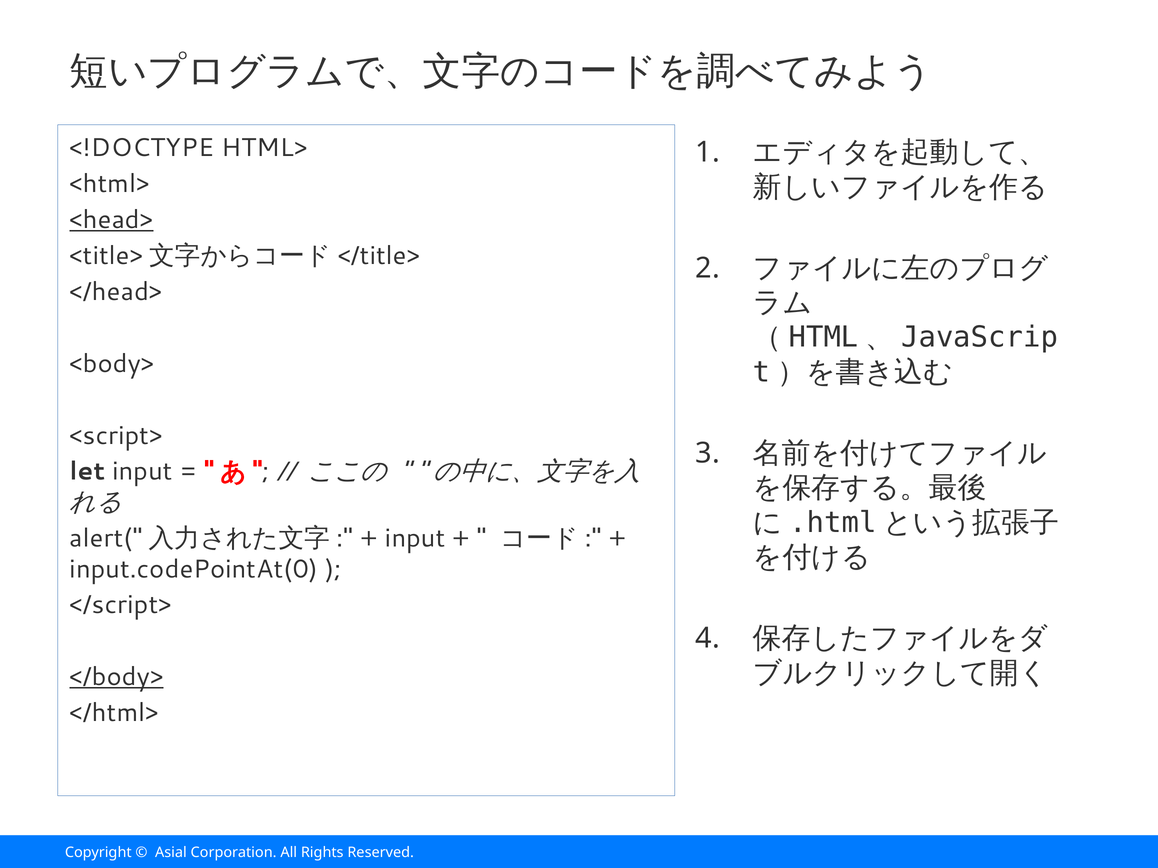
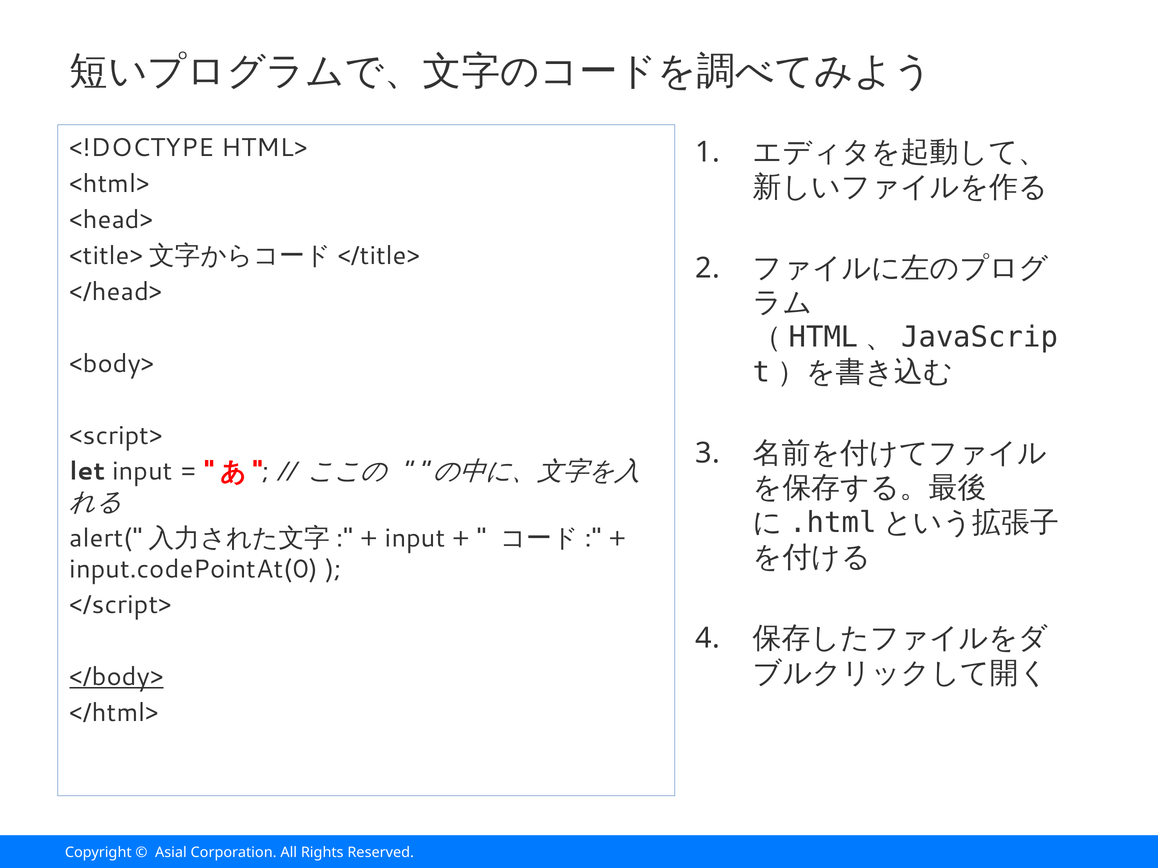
<head> underline: present -> none
